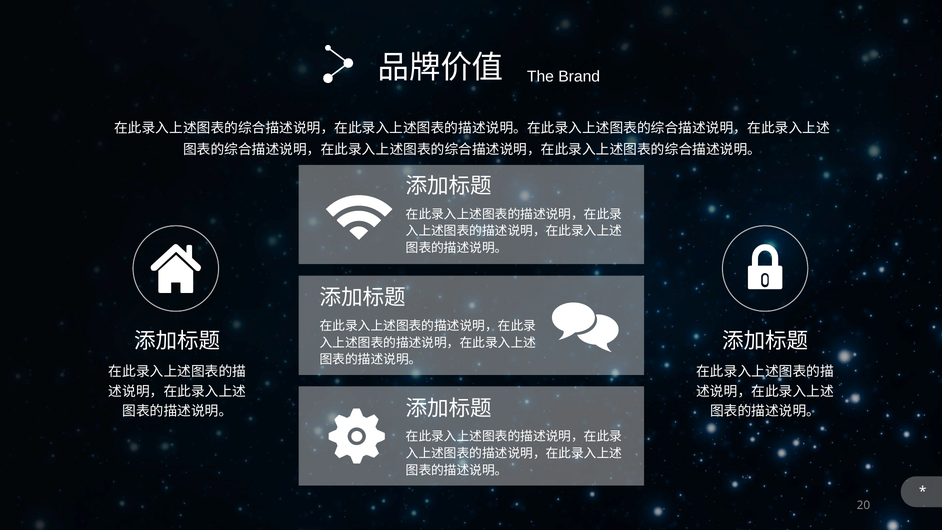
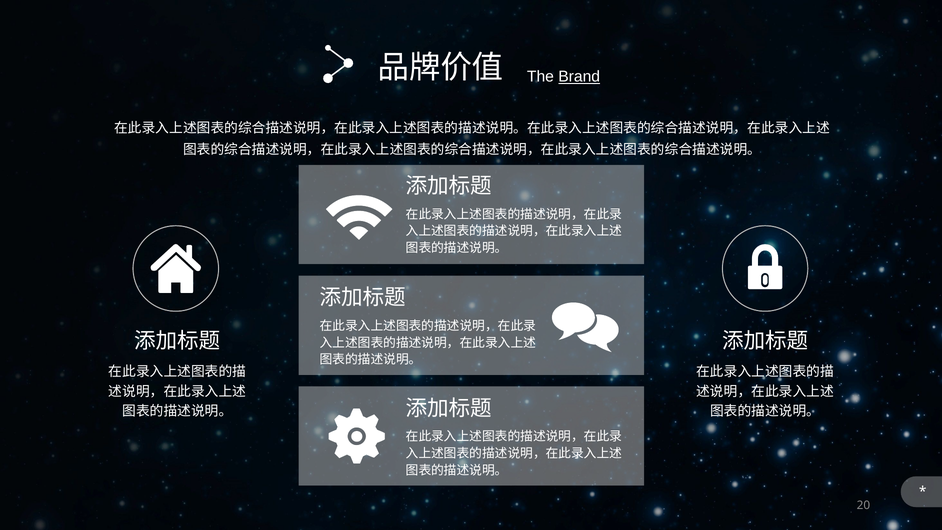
Brand underline: none -> present
